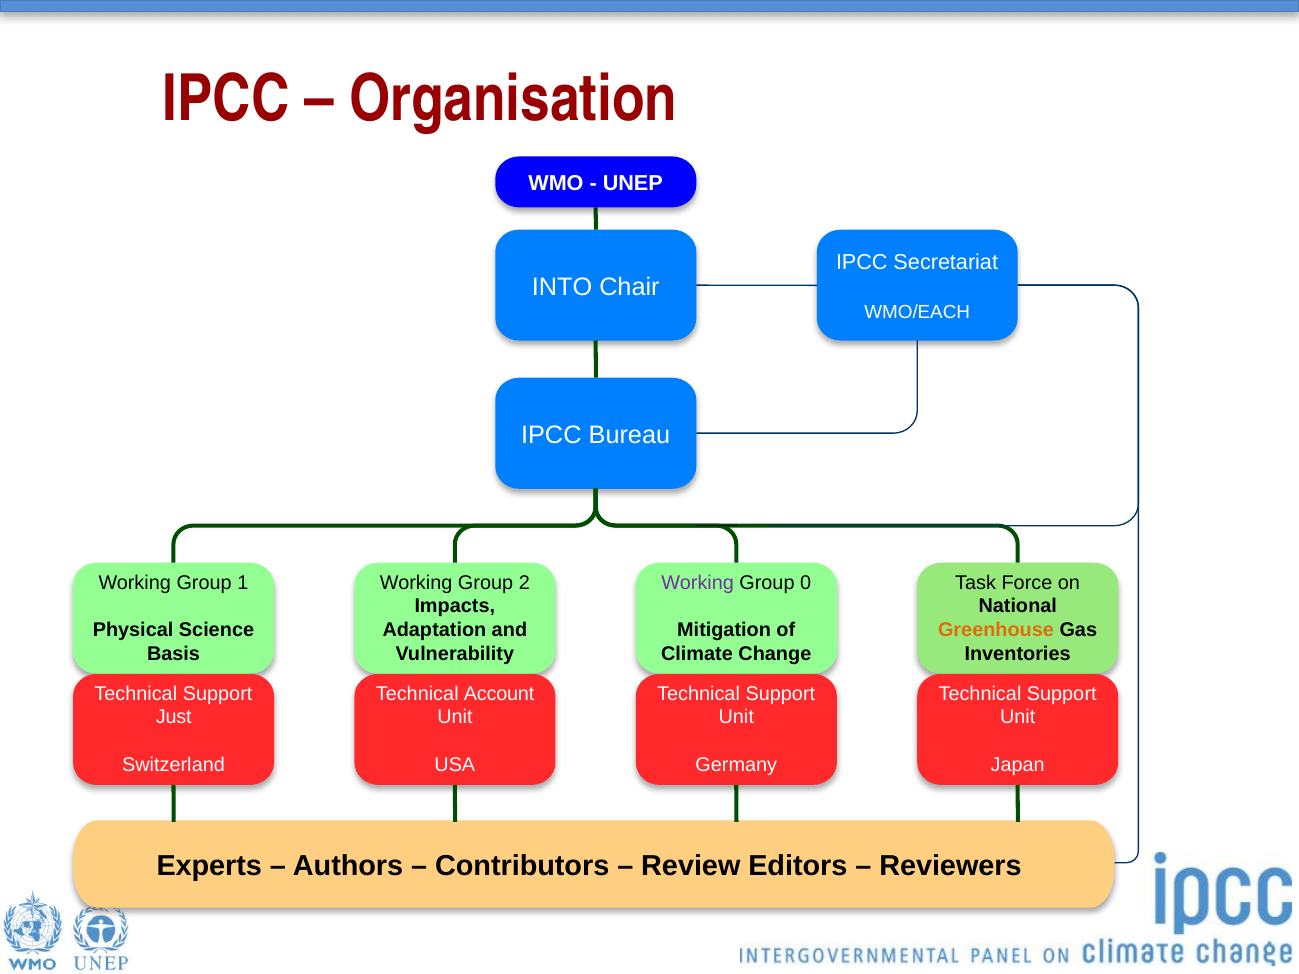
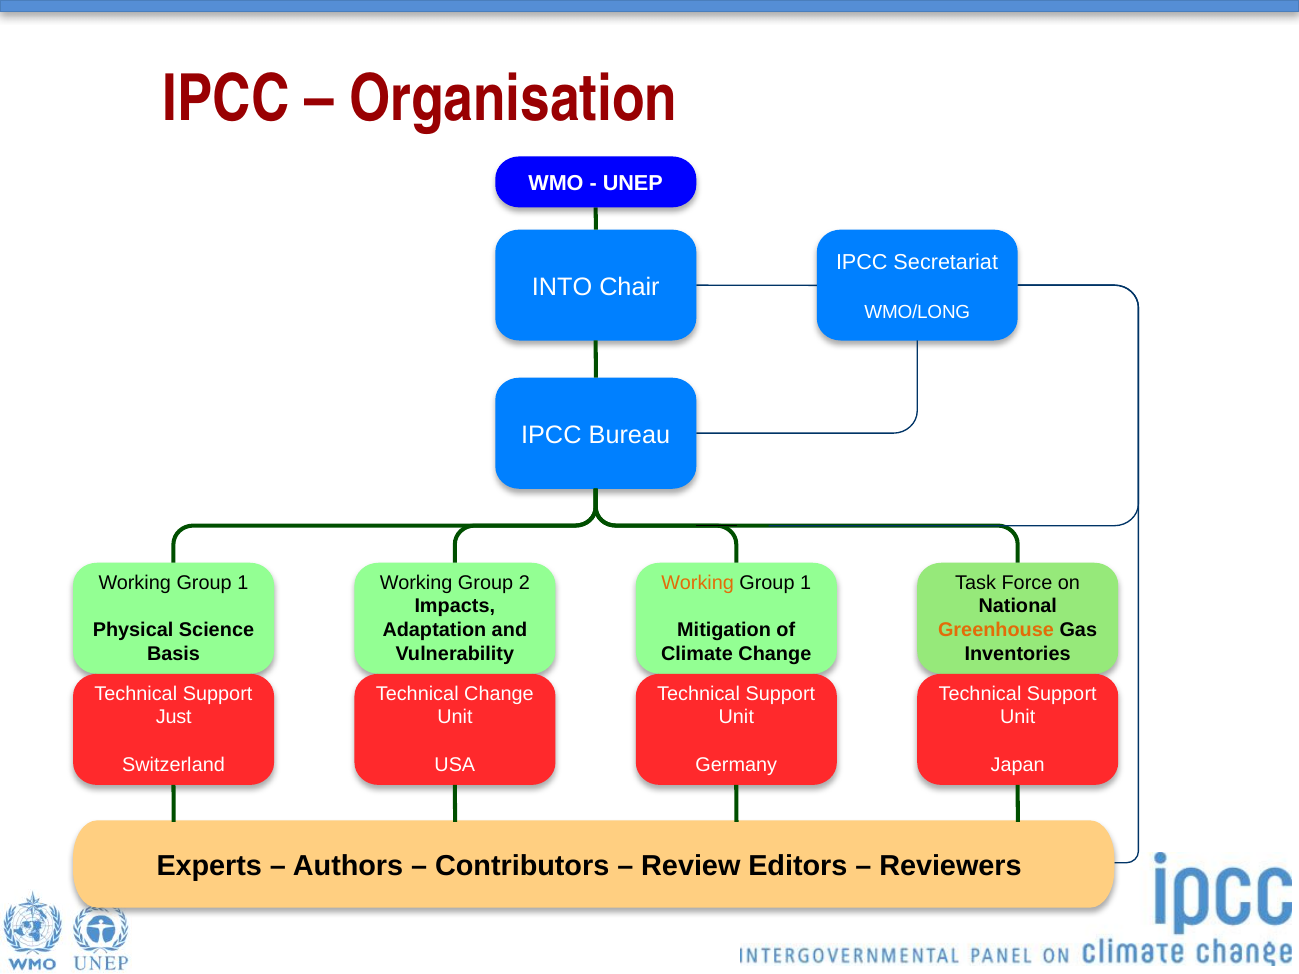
WMO/EACH: WMO/EACH -> WMO/LONG
Working at (698, 583) colour: purple -> orange
0 at (806, 583): 0 -> 1
Technical Account: Account -> Change
